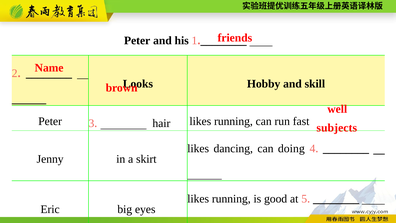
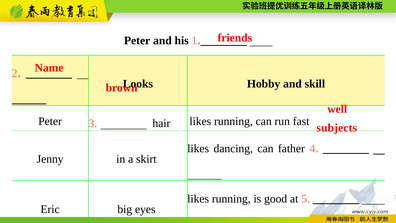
doing: doing -> father
